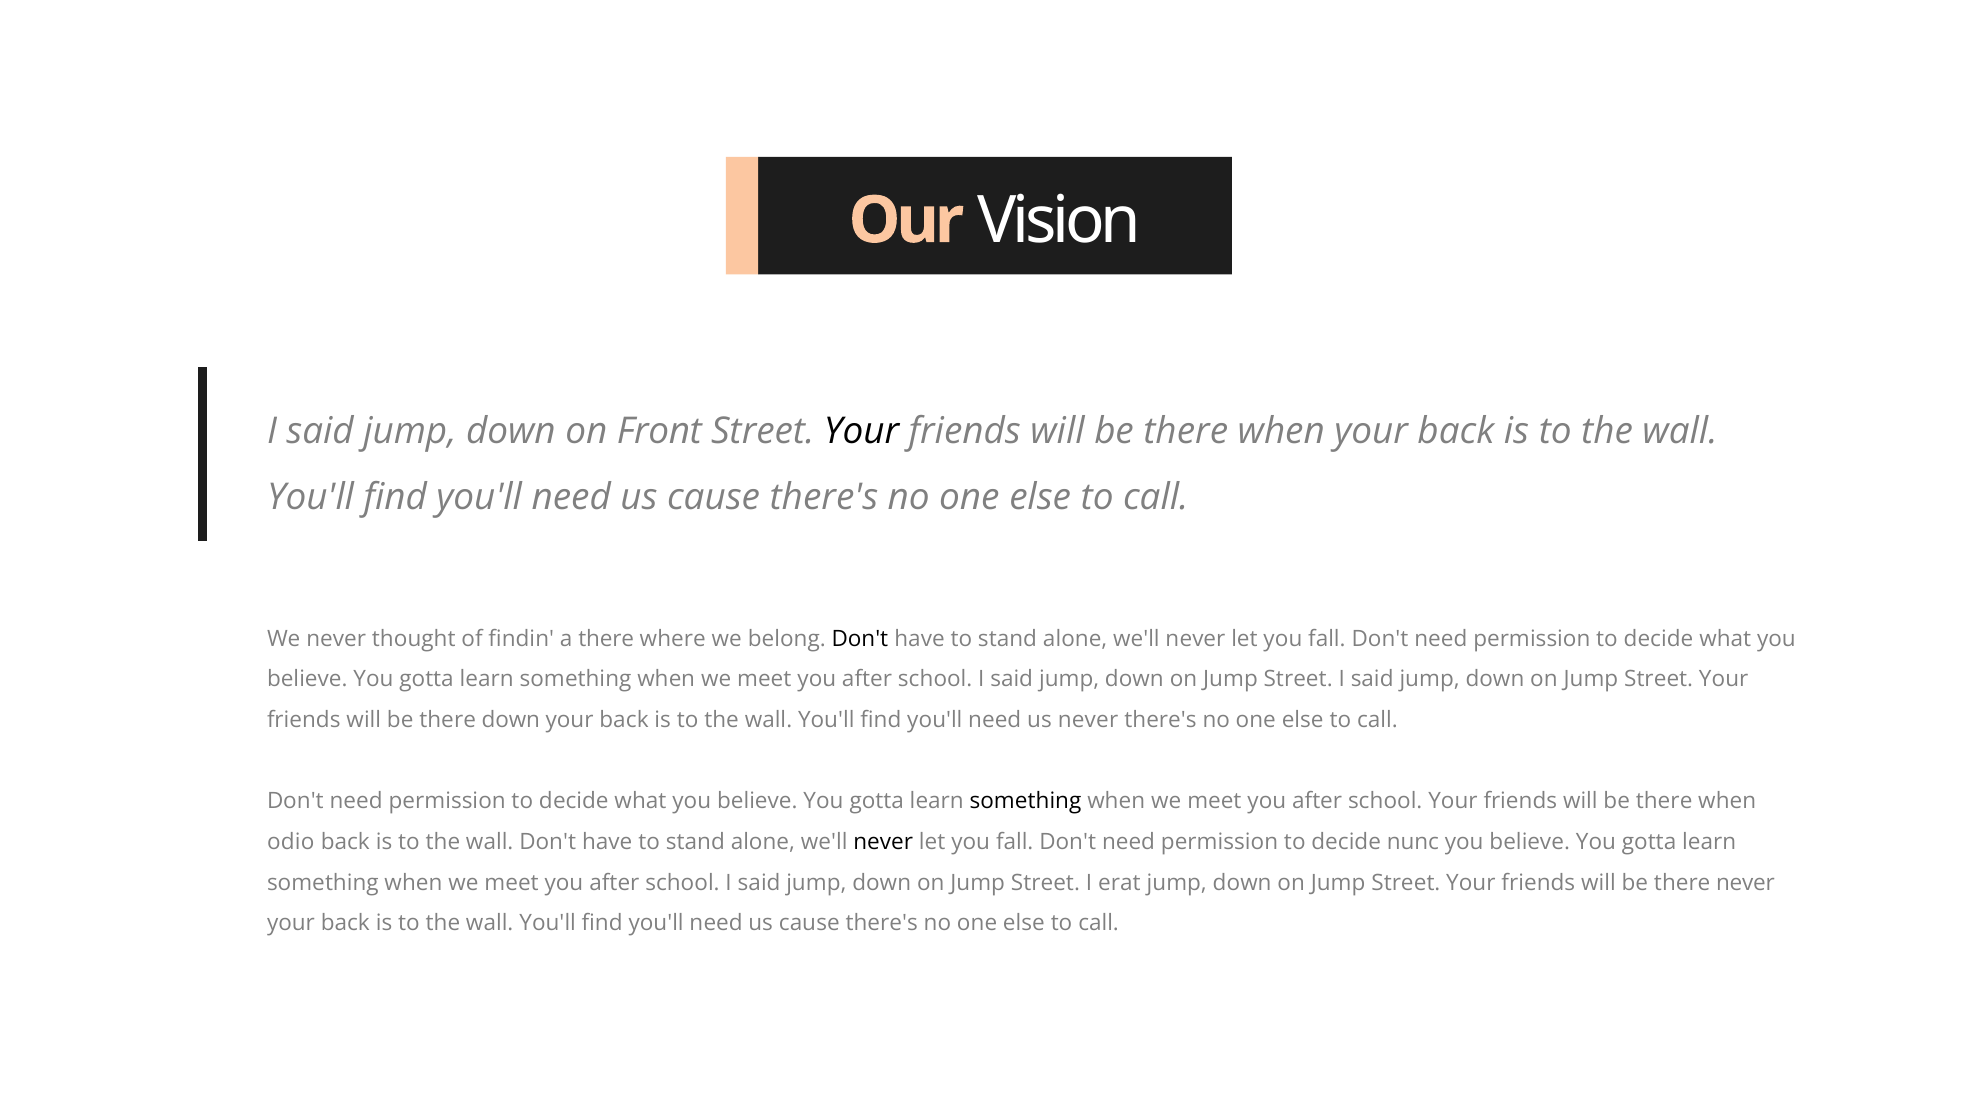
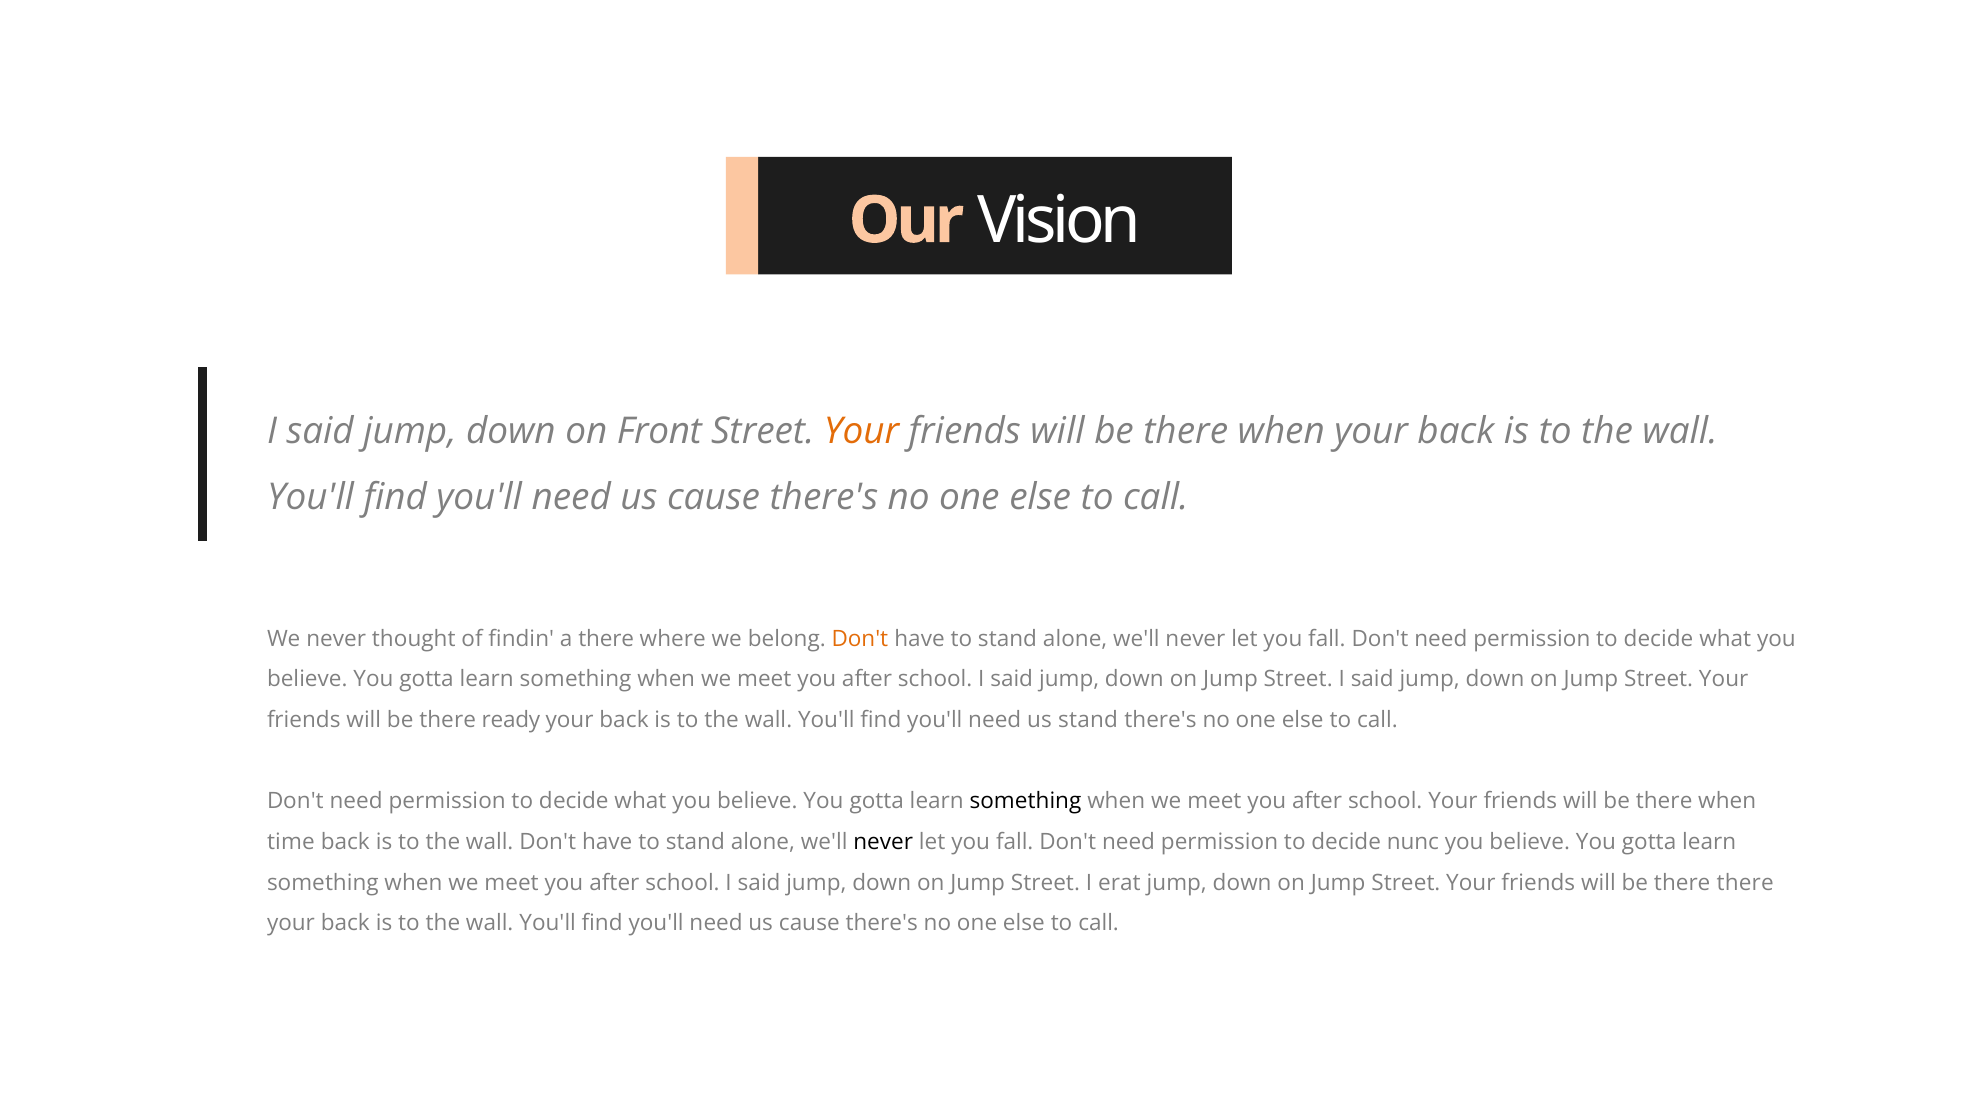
Your at (861, 431) colour: black -> orange
Don't at (860, 639) colour: black -> orange
there down: down -> ready
us never: never -> stand
odio: odio -> time
there never: never -> there
